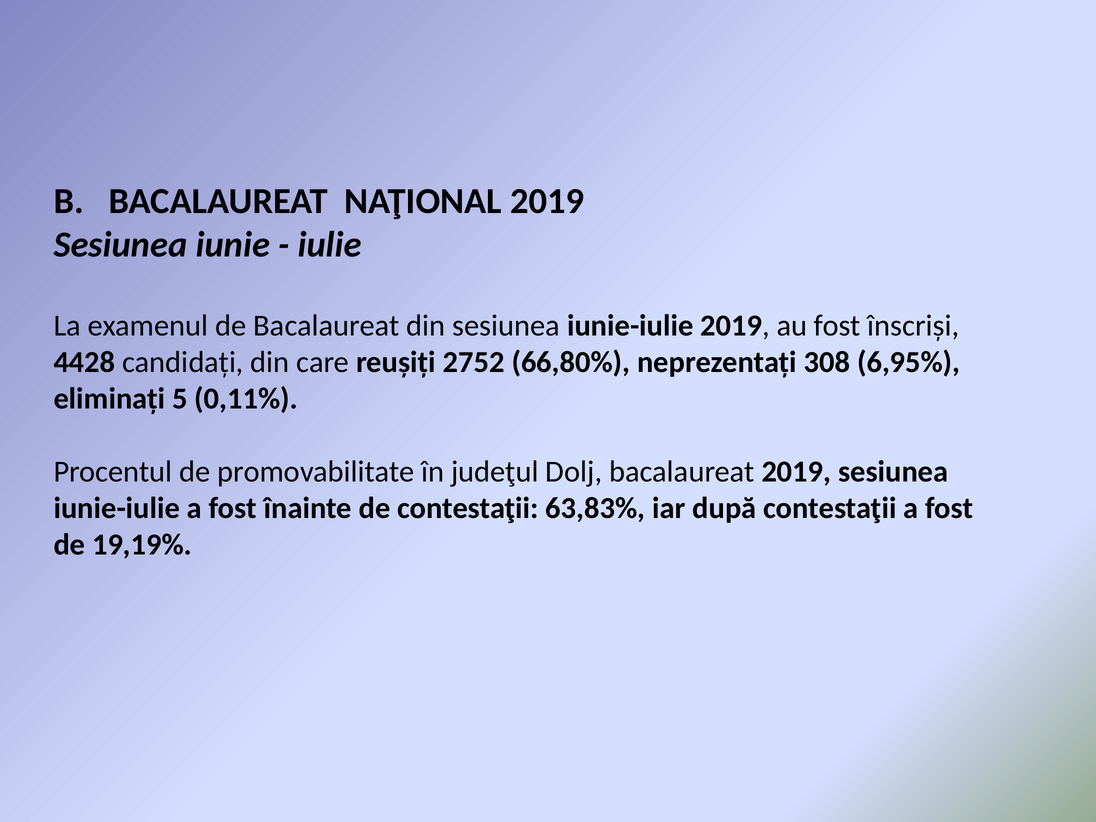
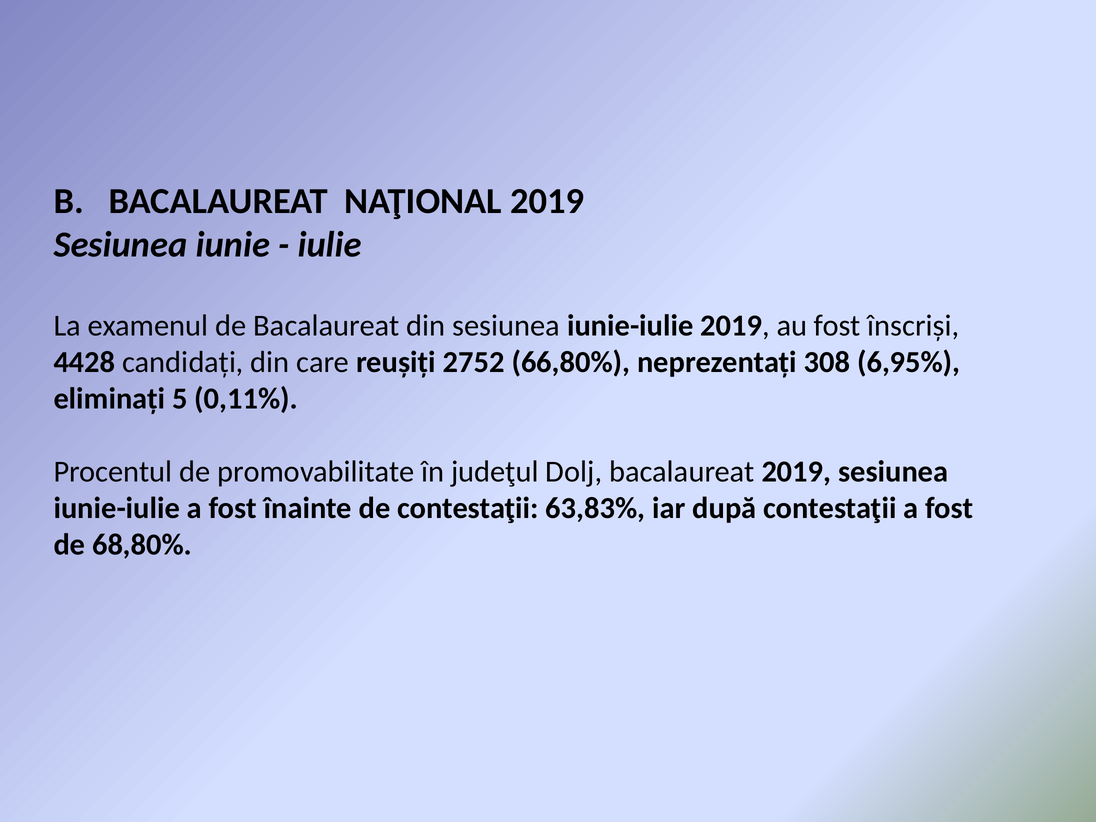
19,19%: 19,19% -> 68,80%
